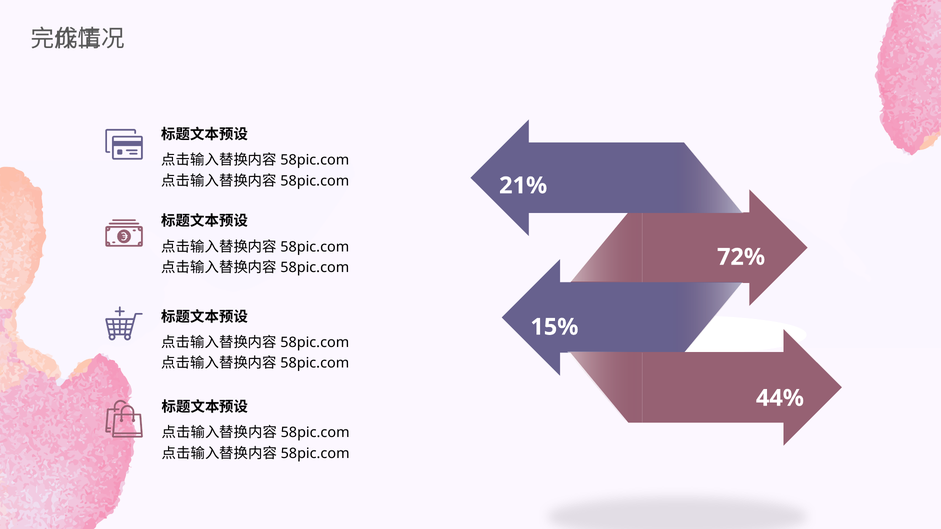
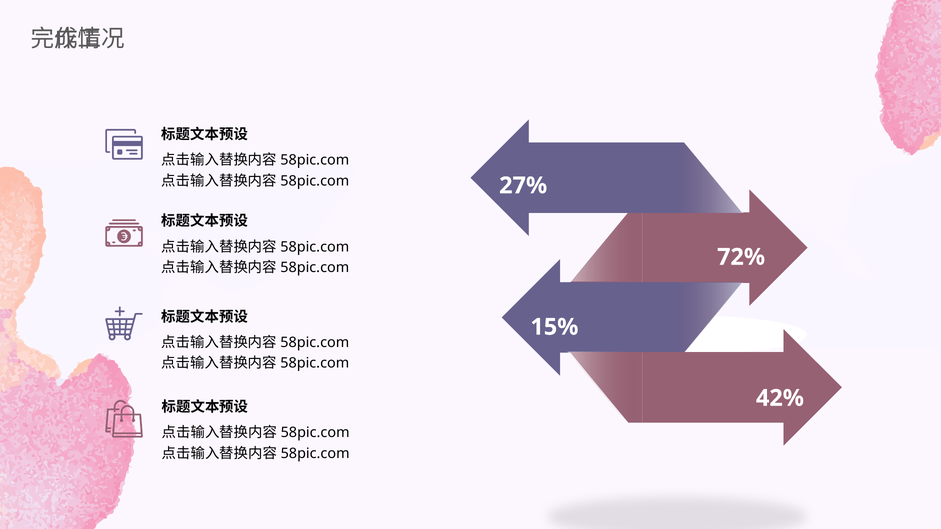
21%: 21% -> 27%
44%: 44% -> 42%
